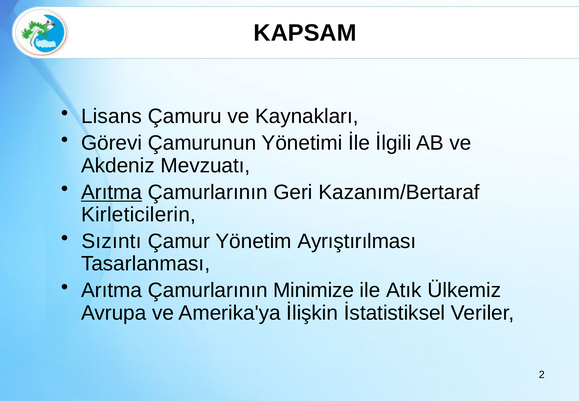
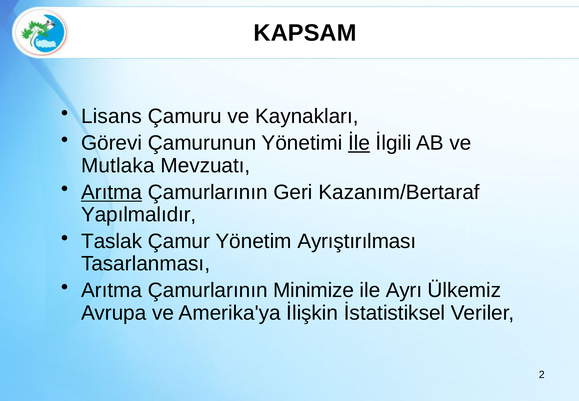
İle underline: none -> present
Akdeniz: Akdeniz -> Mutlaka
Kirleticilerin: Kirleticilerin -> Yapılmalıdır
Sızıntı: Sızıntı -> Taslak
Atık: Atık -> Ayrı
